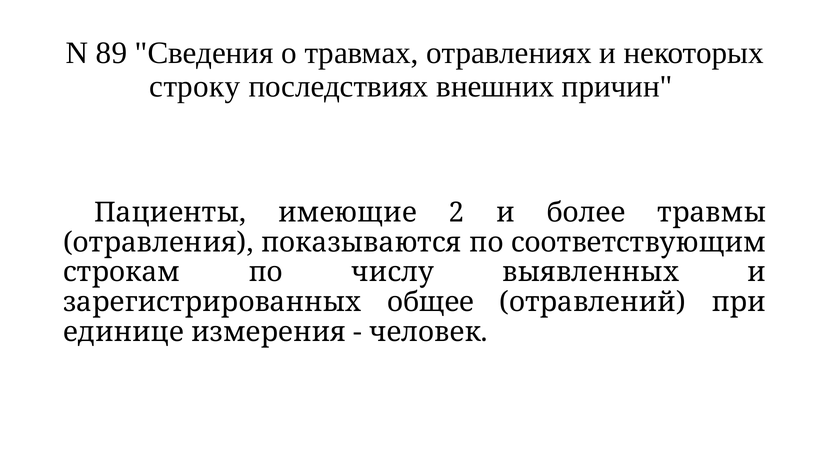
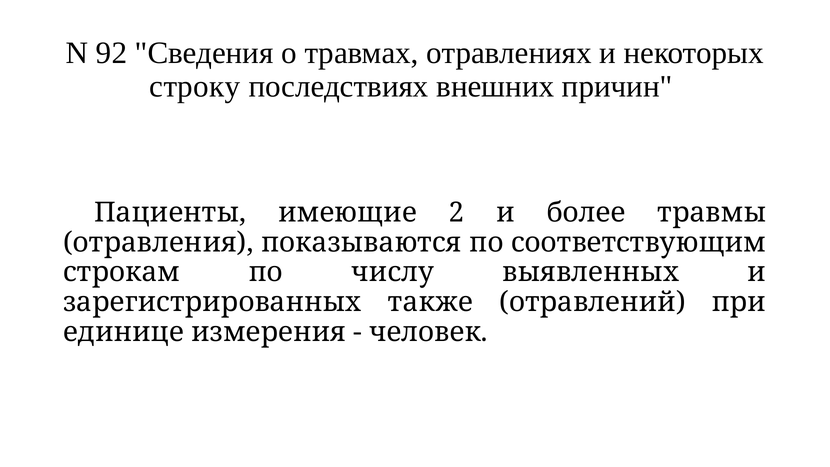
89: 89 -> 92
общее: общее -> также
